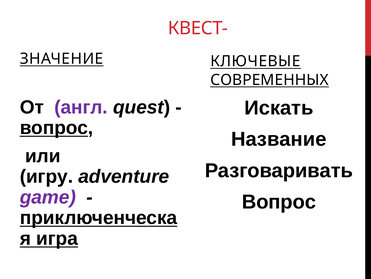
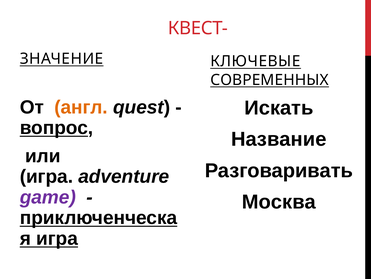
англ colour: purple -> orange
игру at (46, 176): игру -> игра
Вопрос at (279, 201): Вопрос -> Москва
